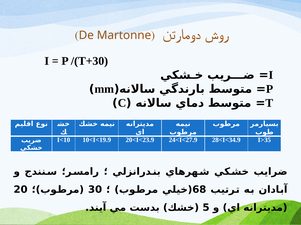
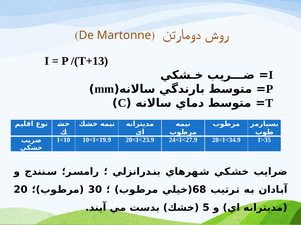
/(T+30: /(T+30 -> /(T+13
